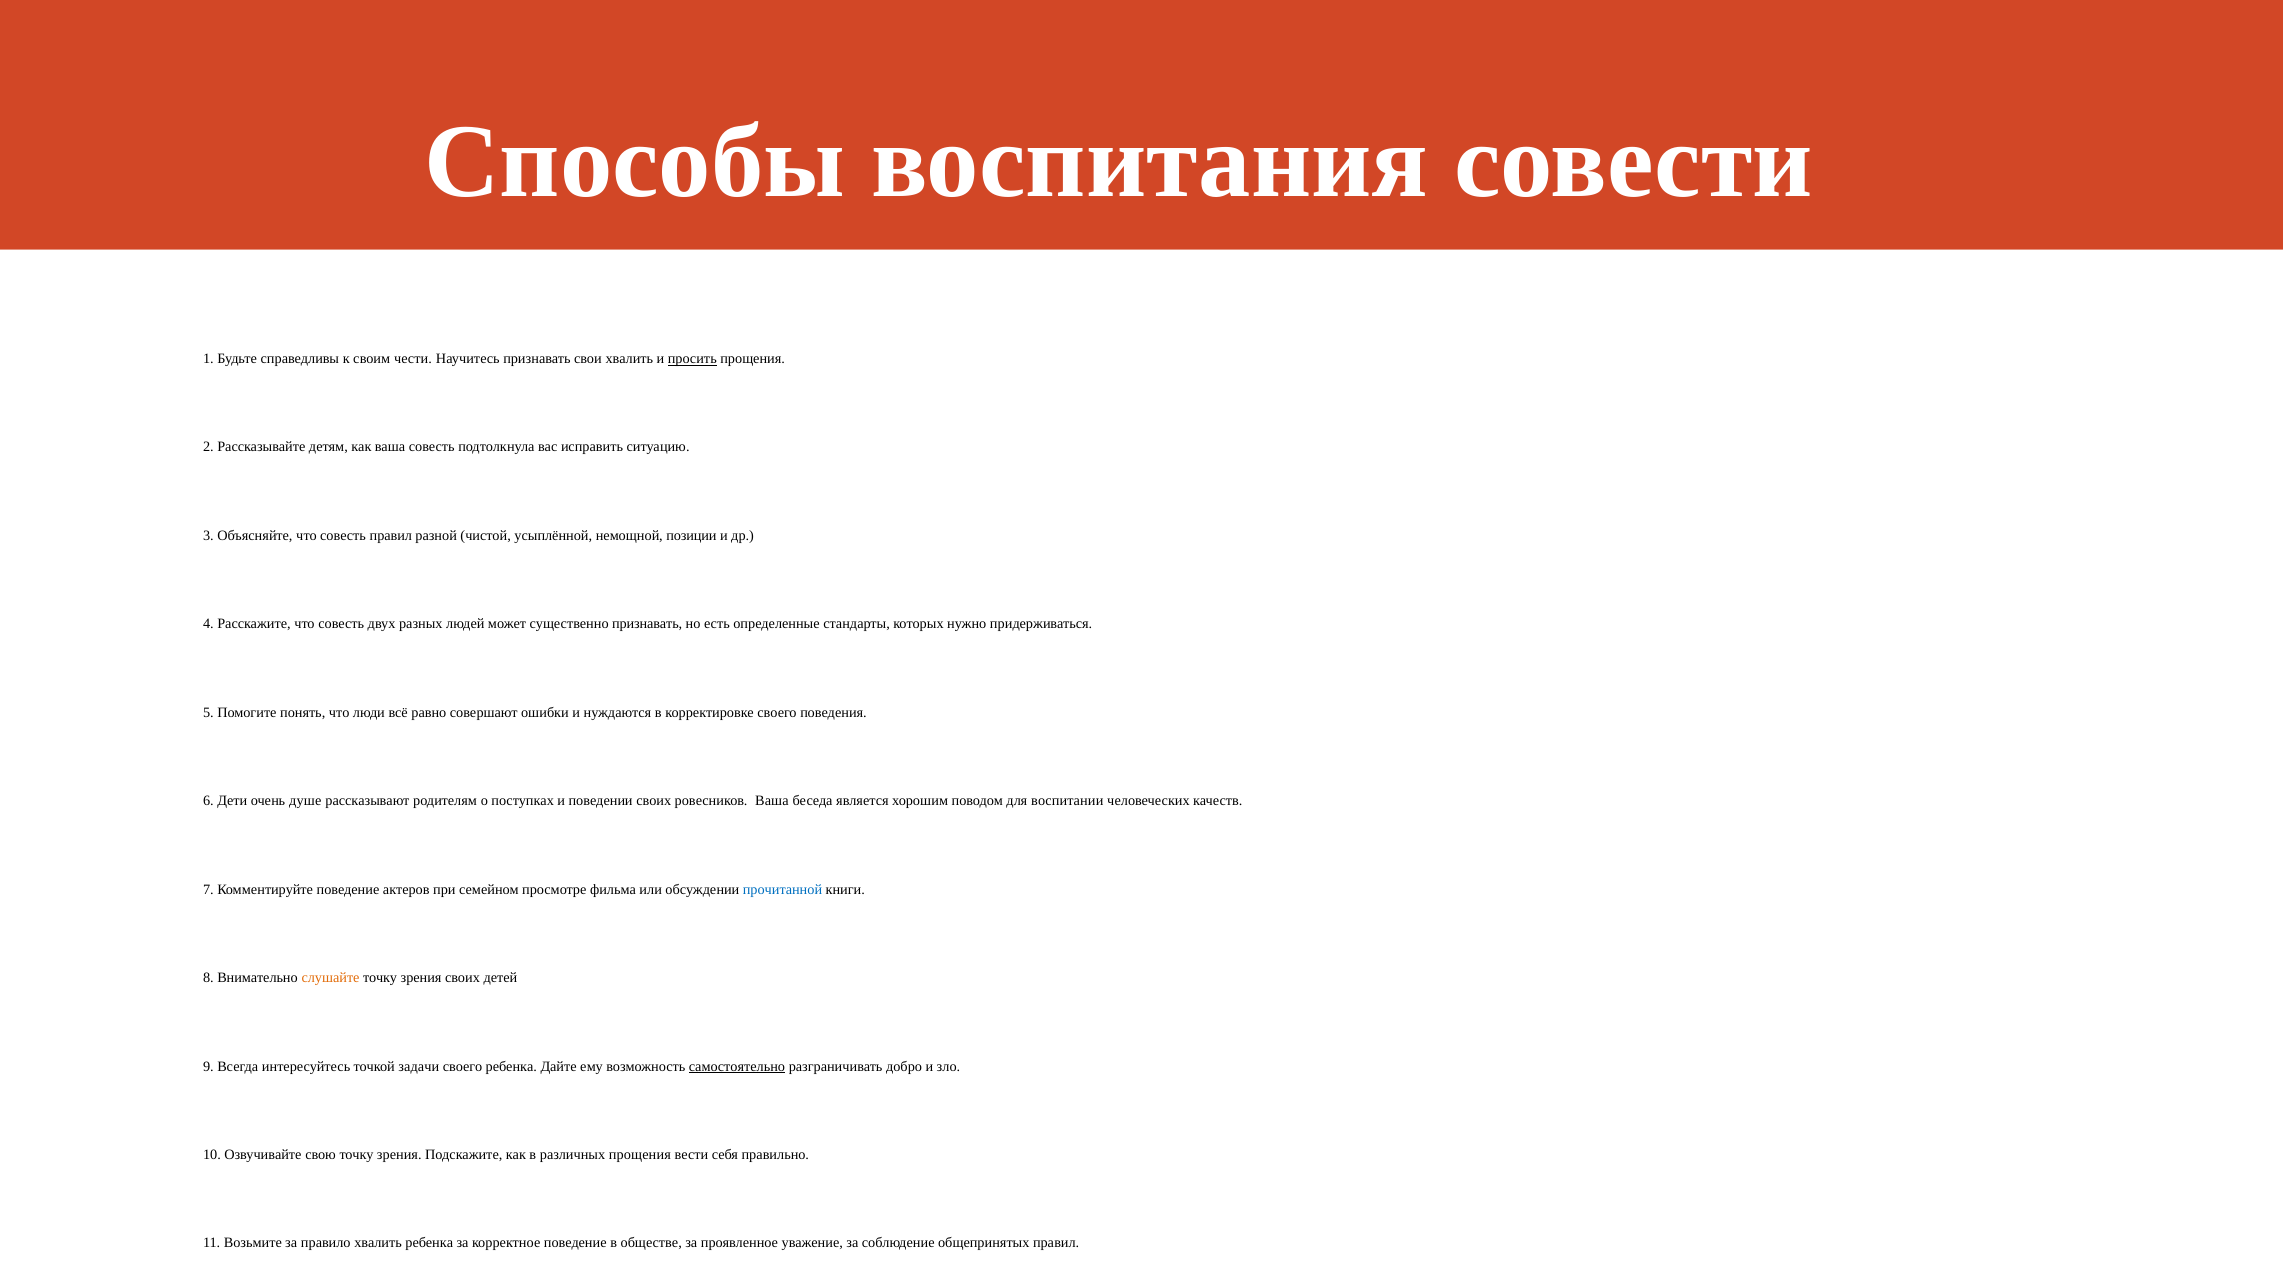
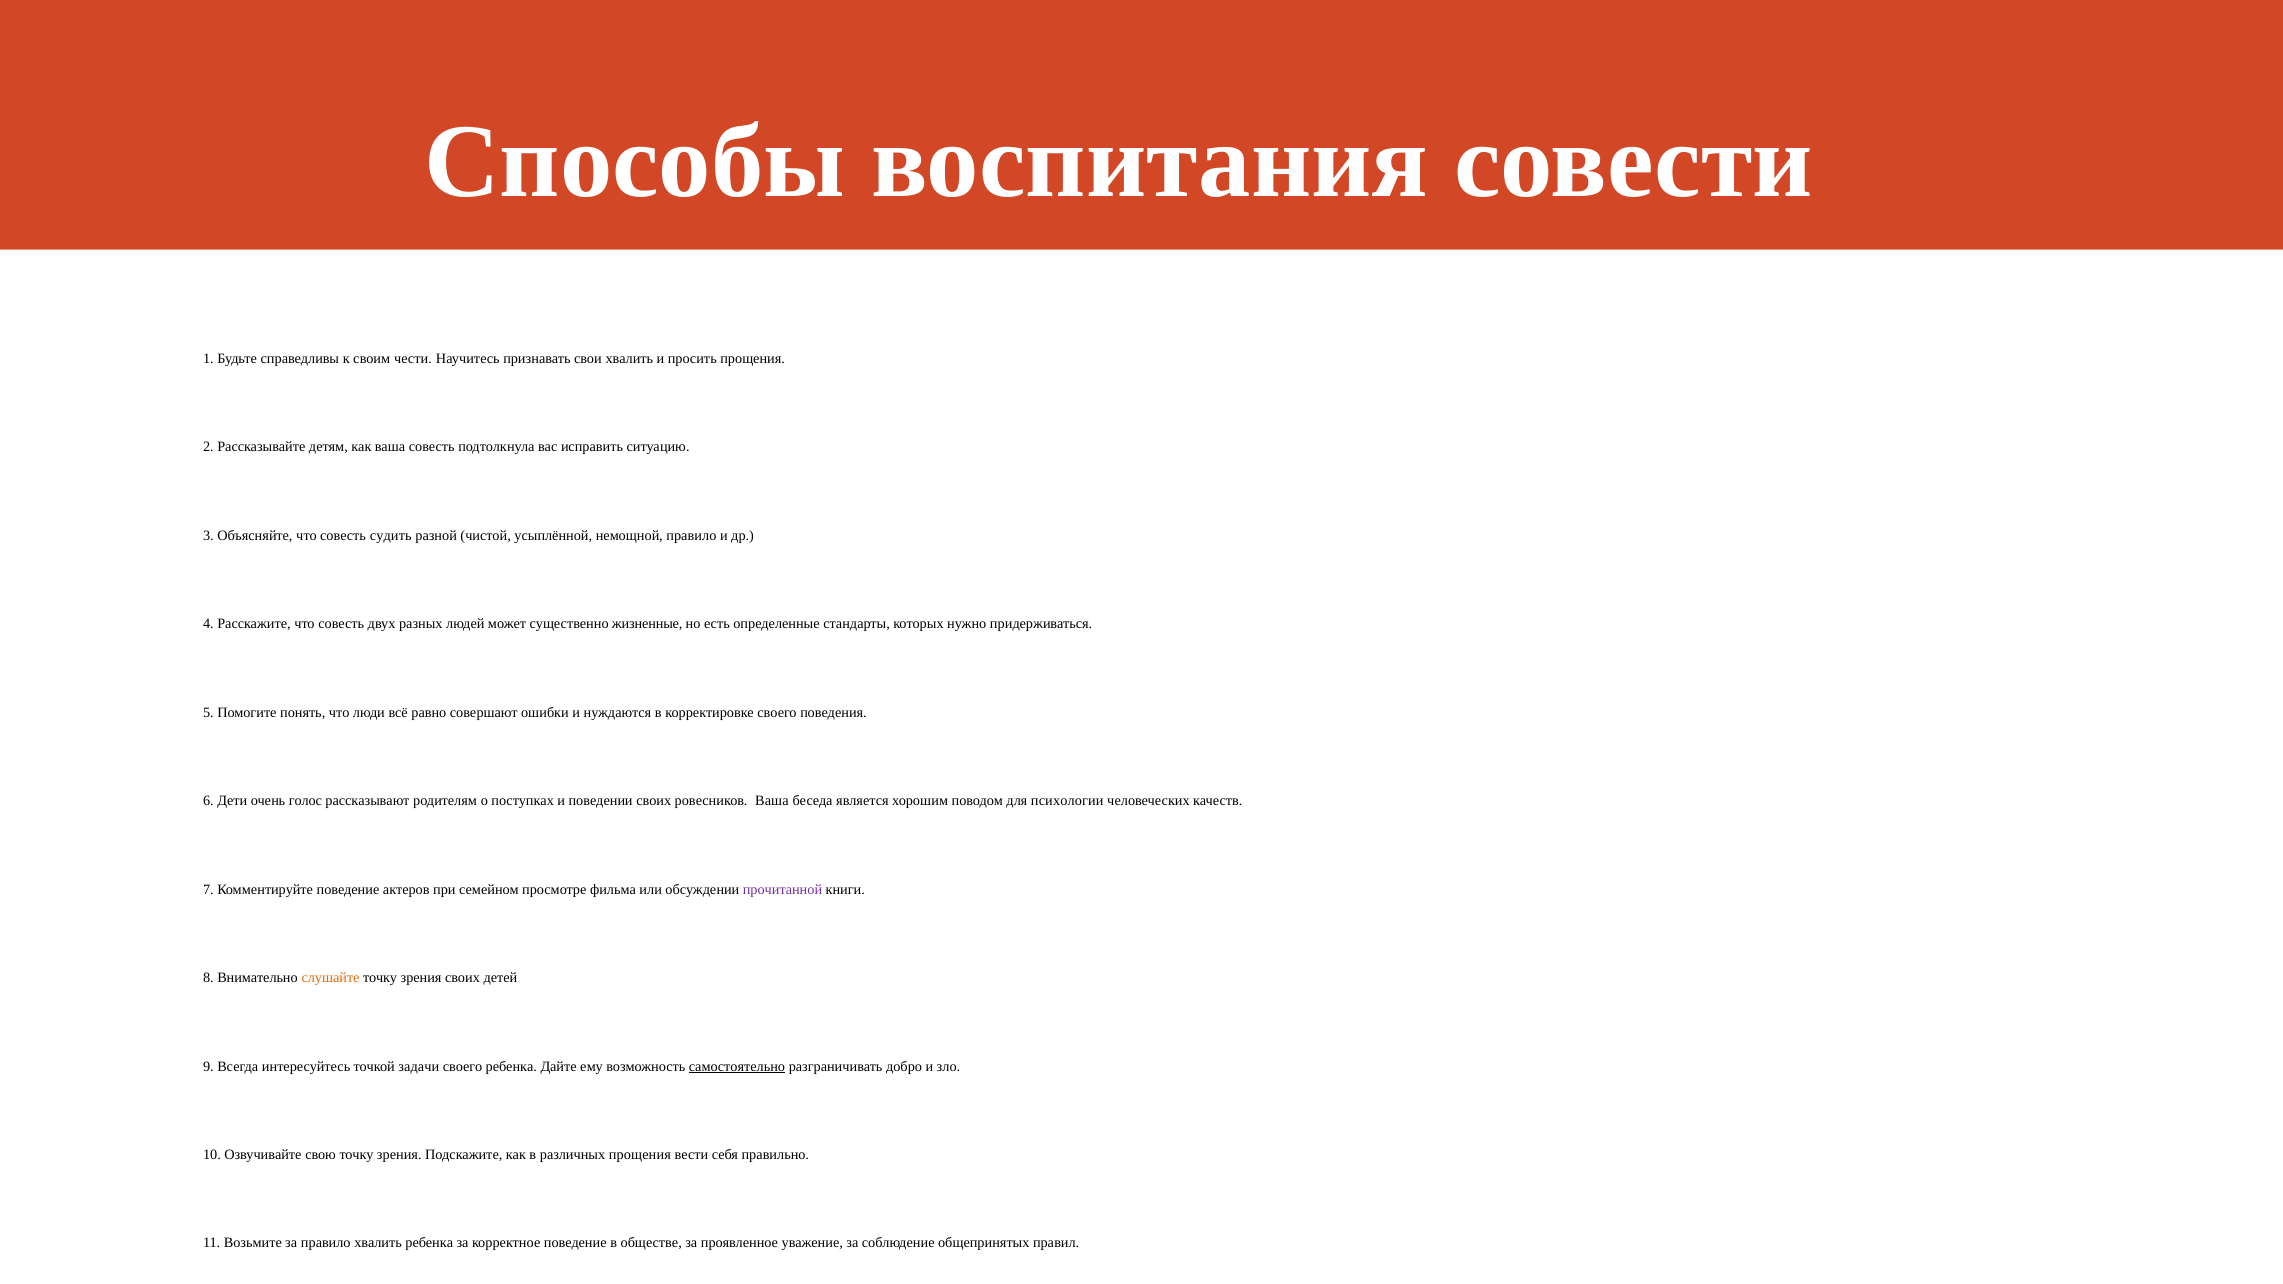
просить underline: present -> none
совесть правил: правил -> судить
немощной позиции: позиции -> правило
существенно признавать: признавать -> жизненные
душе: душе -> голос
воспитании: воспитании -> психологии
прочитанной colour: blue -> purple
